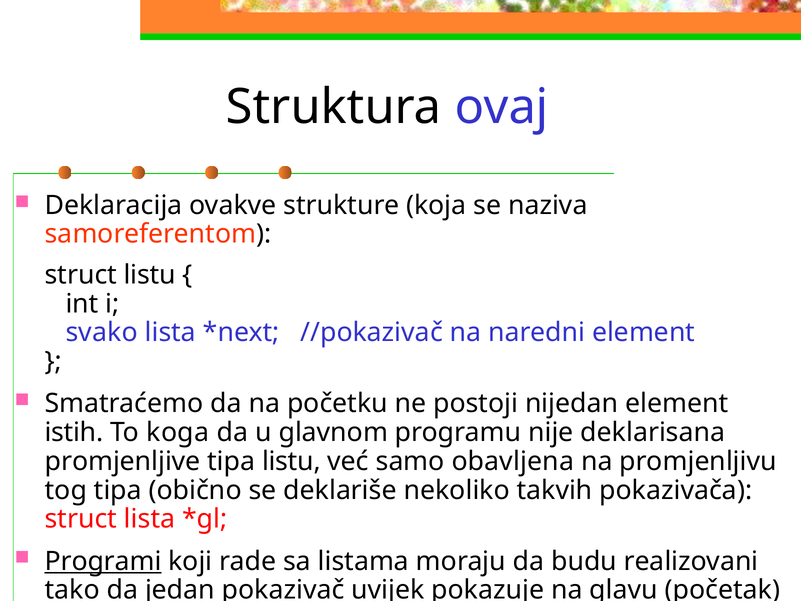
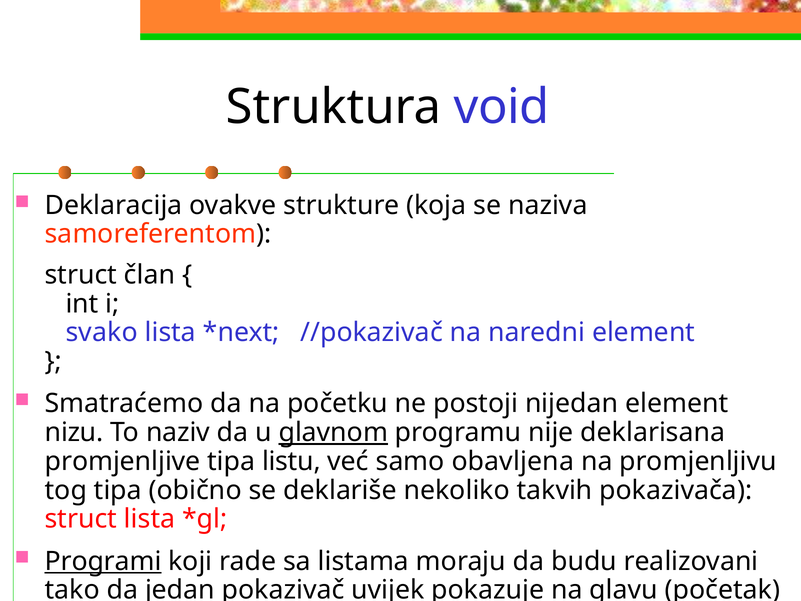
ovaj: ovaj -> void
struct listu: listu -> član
istih: istih -> nizu
koga: koga -> naziv
glavnom underline: none -> present
